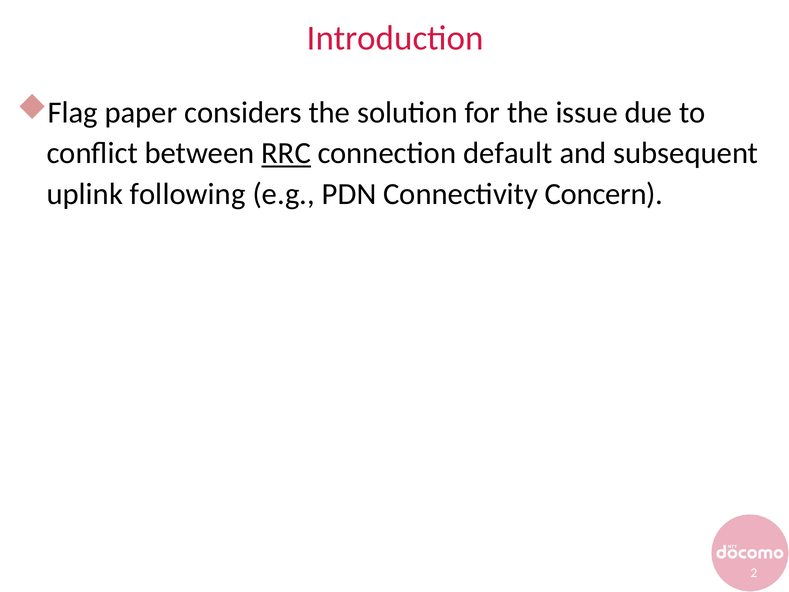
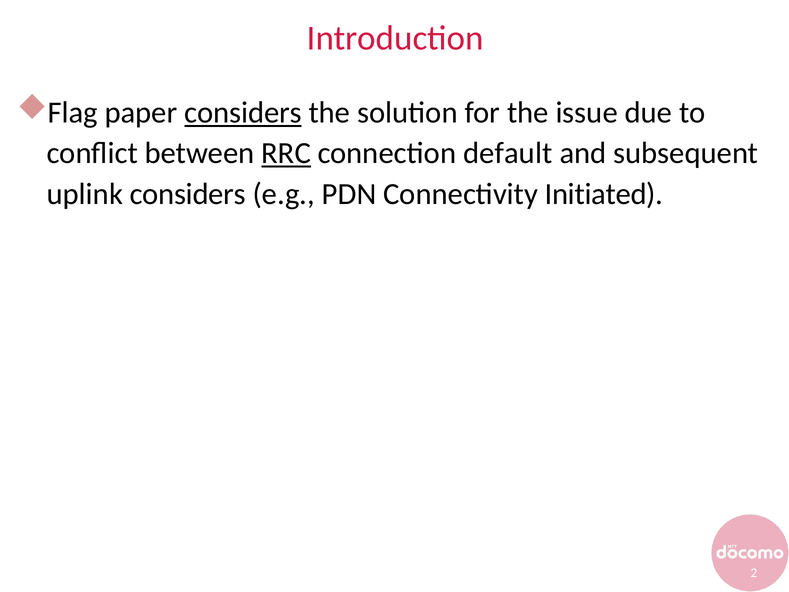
considers at (243, 113) underline: none -> present
uplink following: following -> considers
Concern: Concern -> Initiated
